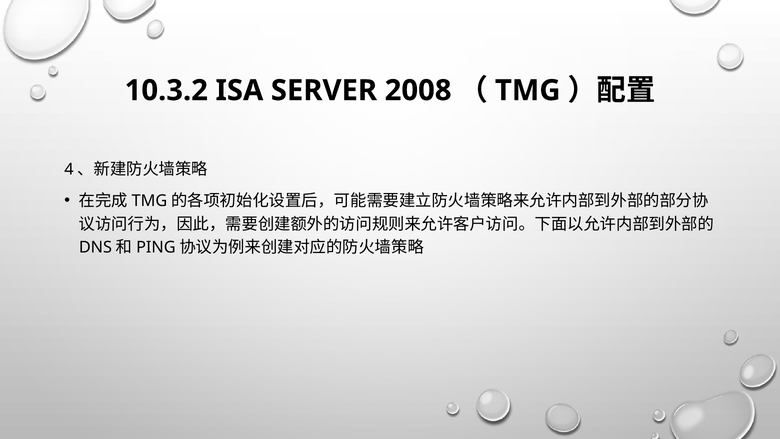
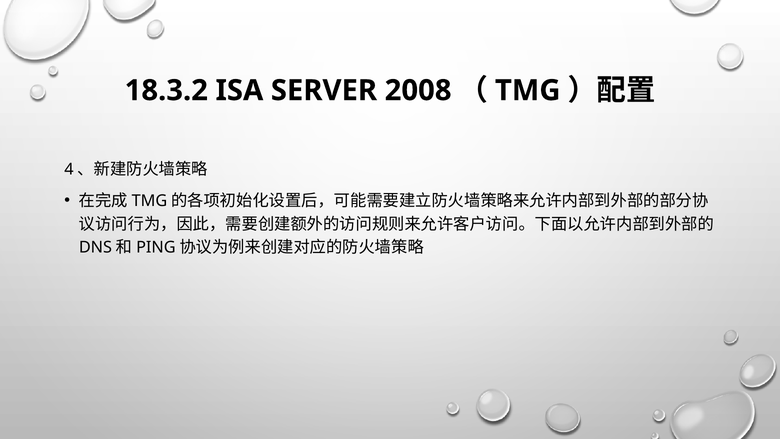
10.3.2: 10.3.2 -> 18.3.2
